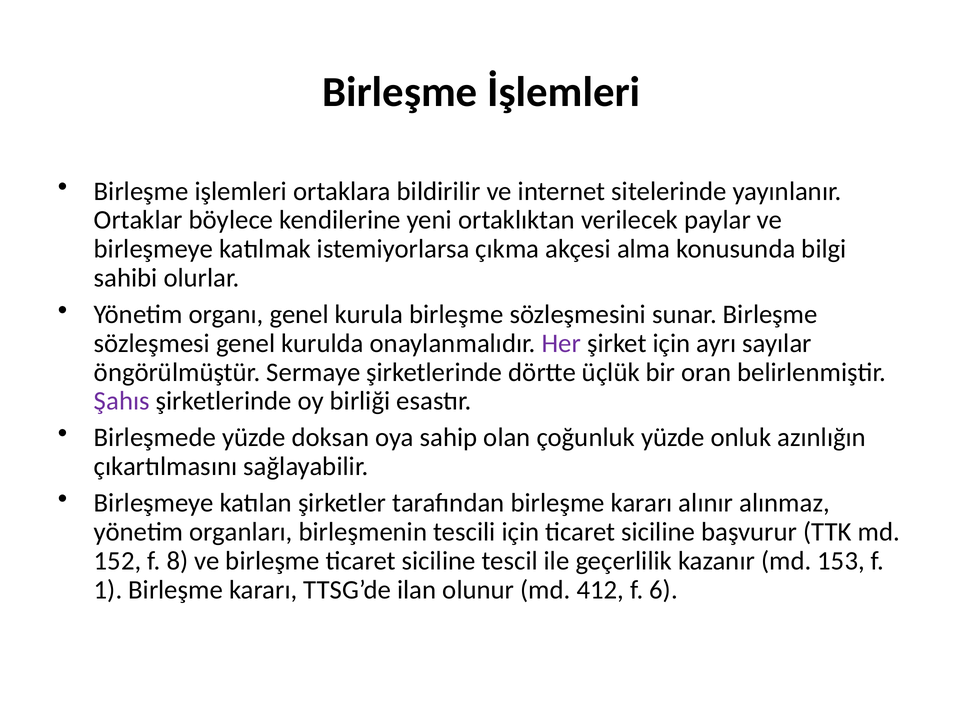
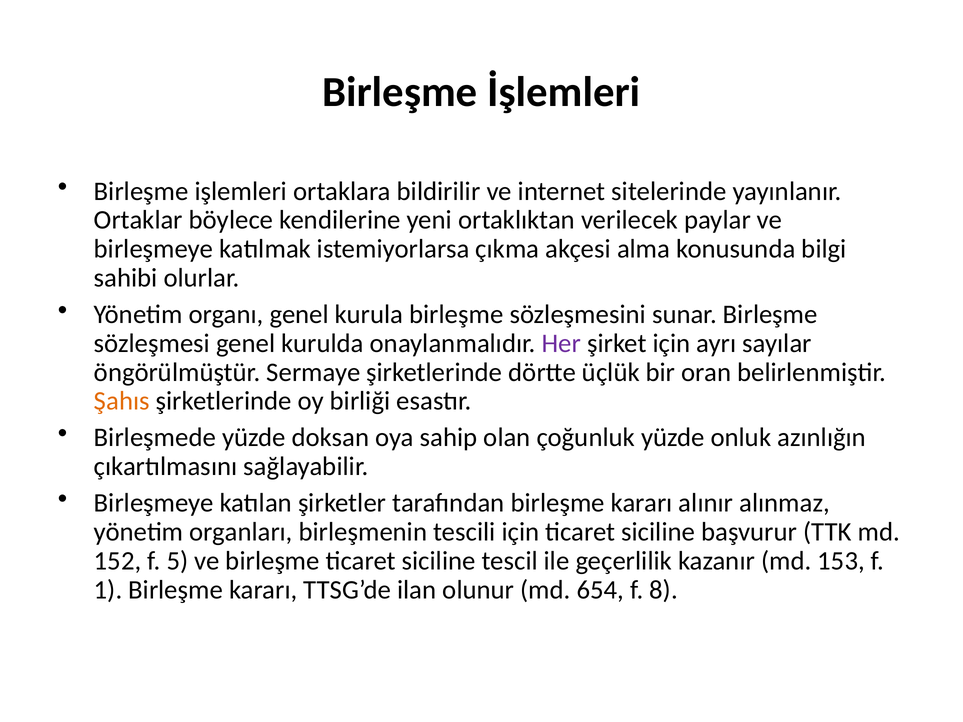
Şahıs colour: purple -> orange
8: 8 -> 5
412: 412 -> 654
6: 6 -> 8
